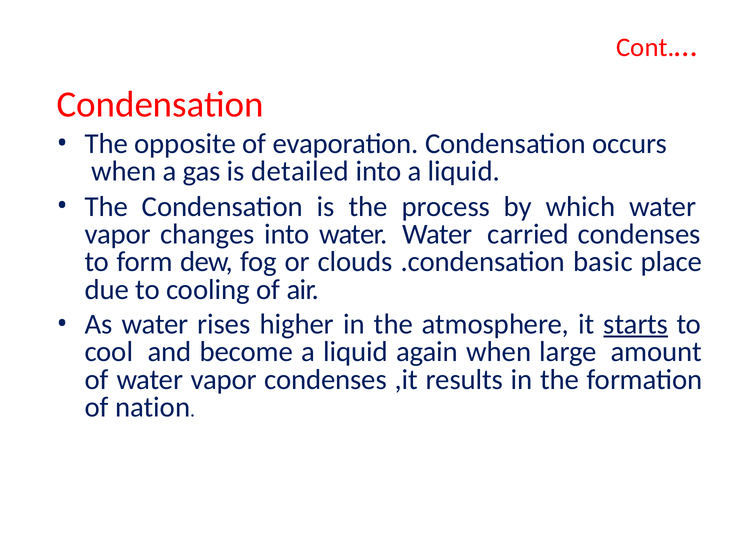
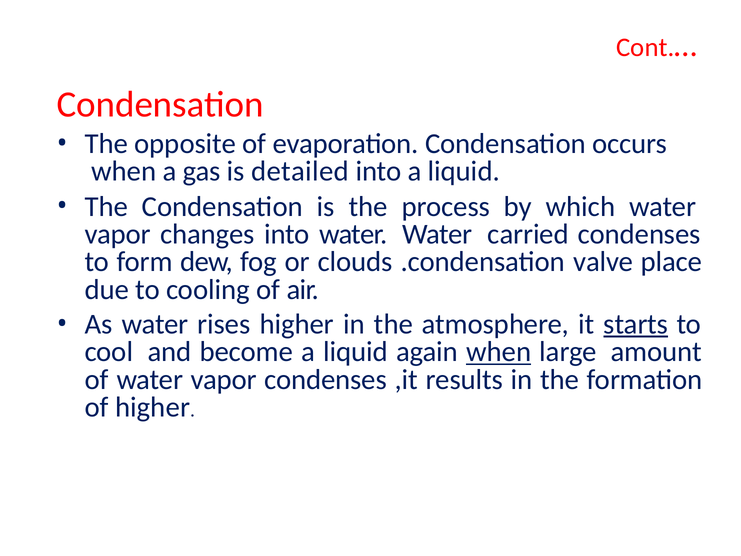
basic: basic -> valve
when at (499, 352) underline: none -> present
of nation: nation -> higher
